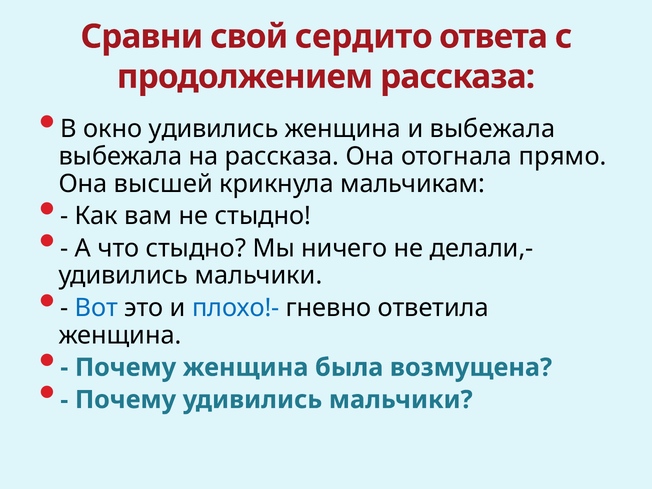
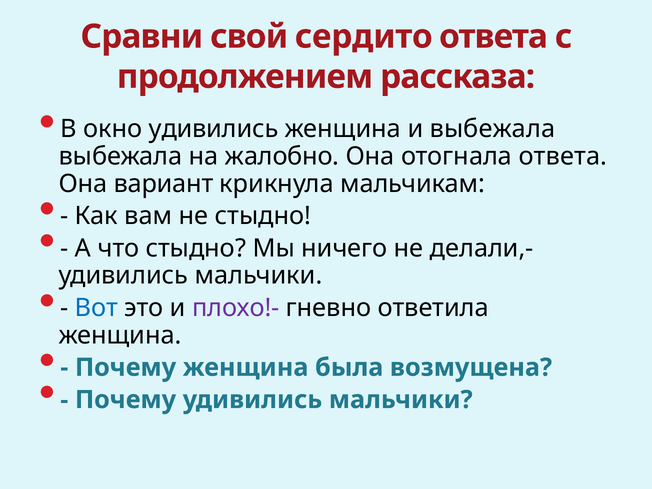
на рассказа: рассказа -> жалобно
отогнала прямо: прямо -> ответа
высшей: высшей -> вариант
плохо!- colour: blue -> purple
